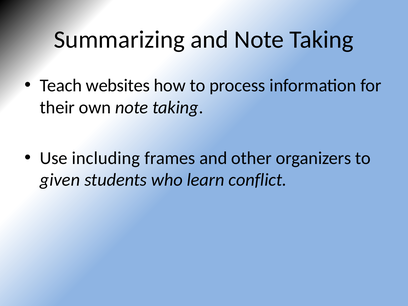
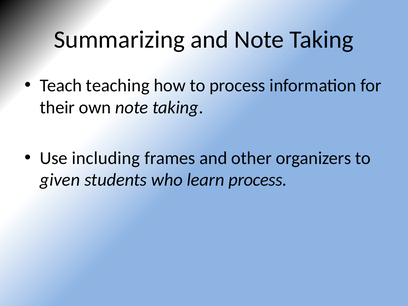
websites: websites -> teaching
learn conflict: conflict -> process
